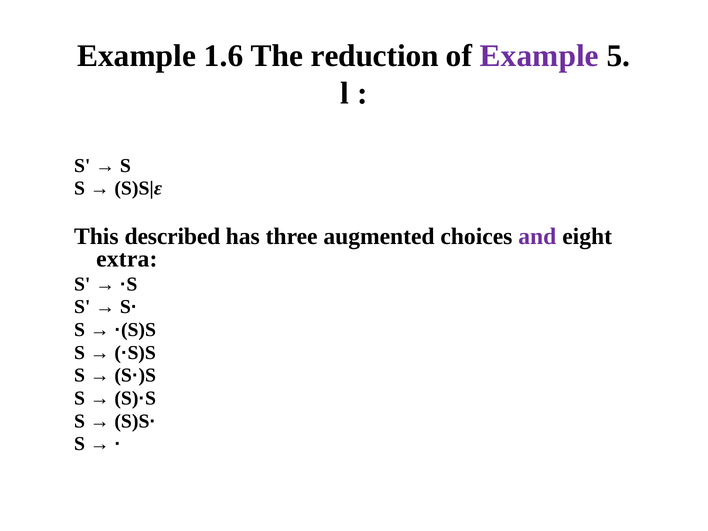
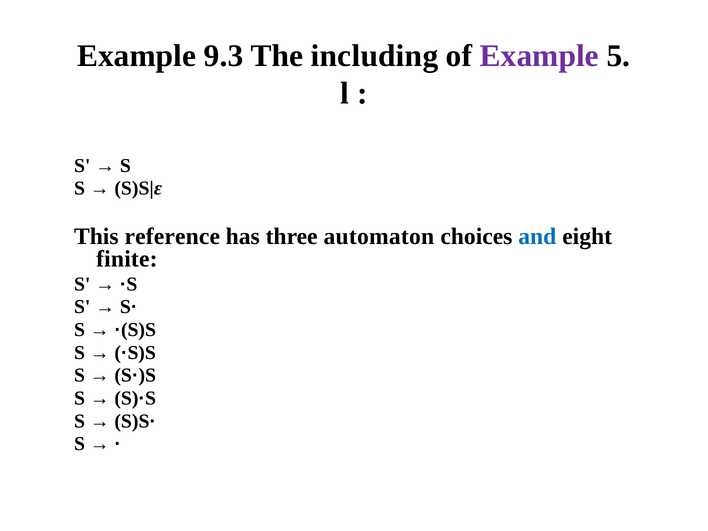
1.6: 1.6 -> 9.3
reduction: reduction -> including
described: described -> reference
augmented: augmented -> automaton
and colour: purple -> blue
extra: extra -> finite
